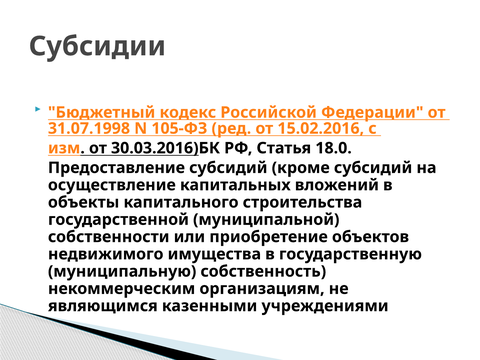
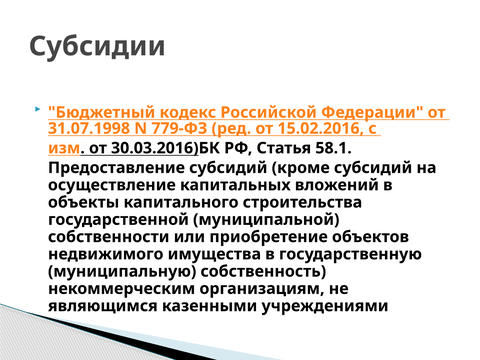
105-ФЗ: 105-ФЗ -> 779-ФЗ
18.0: 18.0 -> 58.1
